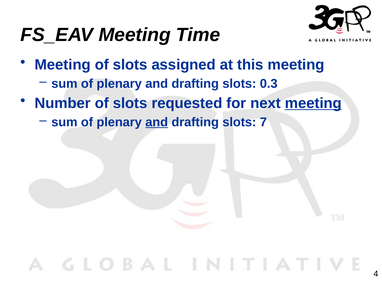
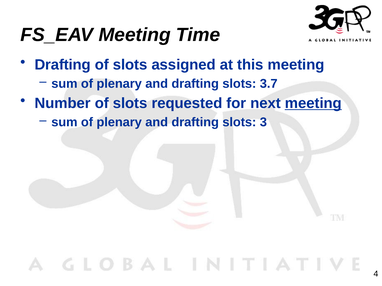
Meeting at (63, 65): Meeting -> Drafting
0.3: 0.3 -> 3.7
and at (157, 122) underline: present -> none
7: 7 -> 3
